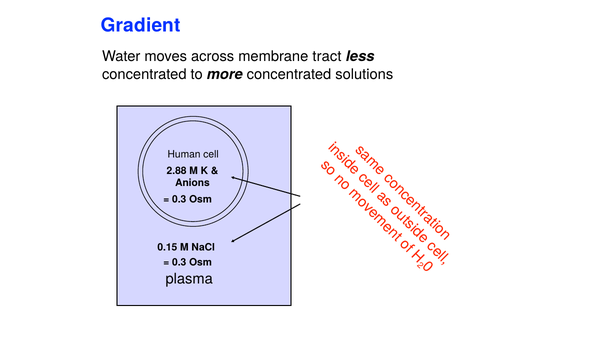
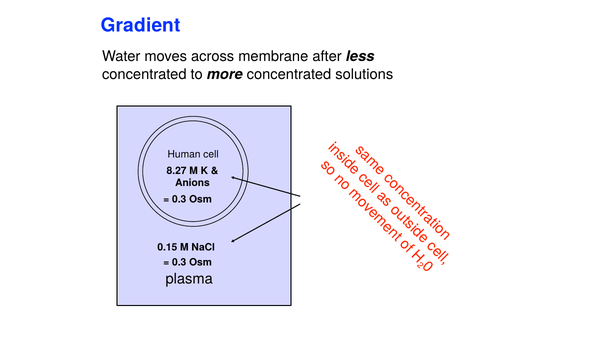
tract: tract -> after
2.88: 2.88 -> 8.27
